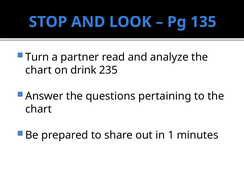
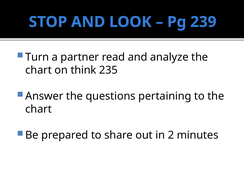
135: 135 -> 239
drink: drink -> think
1: 1 -> 2
